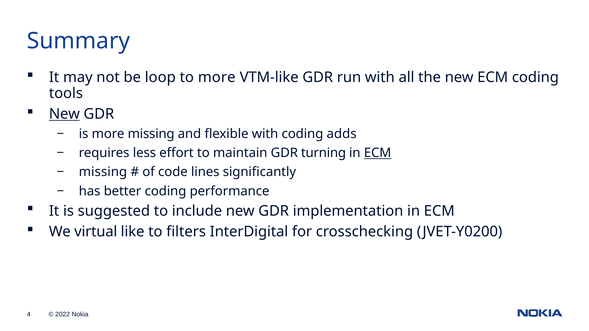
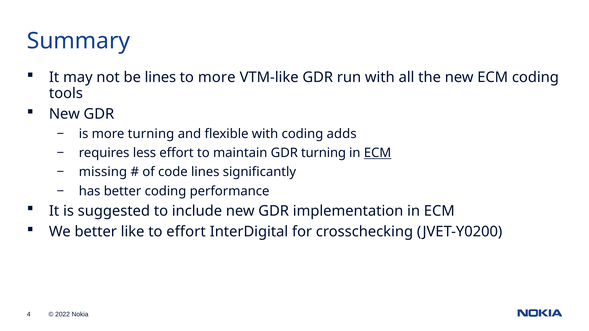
be loop: loop -> lines
New at (64, 114) underline: present -> none
more missing: missing -> turning
We virtual: virtual -> better
to filters: filters -> effort
